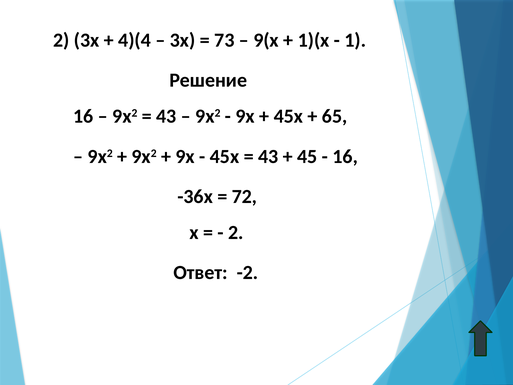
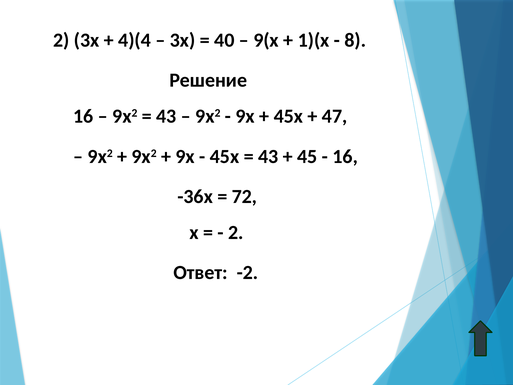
73: 73 -> 40
1: 1 -> 8
65: 65 -> 47
